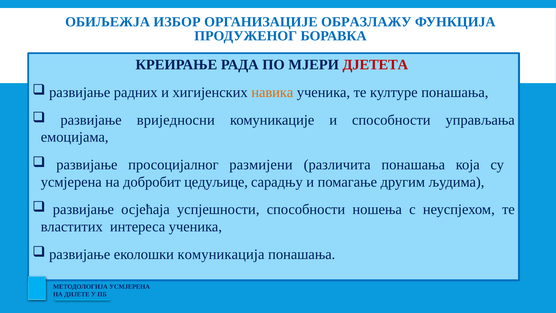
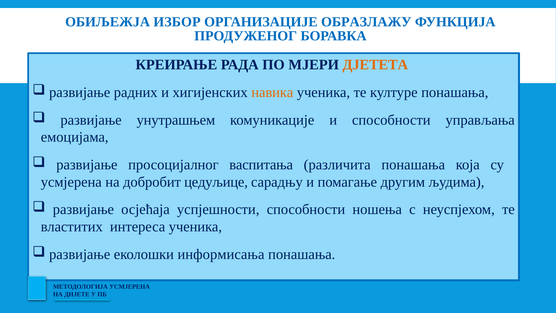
ДЈЕТЕТА colour: red -> orange
вриједносни: вриједносни -> унутрашњем
размијени: размијени -> васпитања
комуникација: комуникација -> информисања
